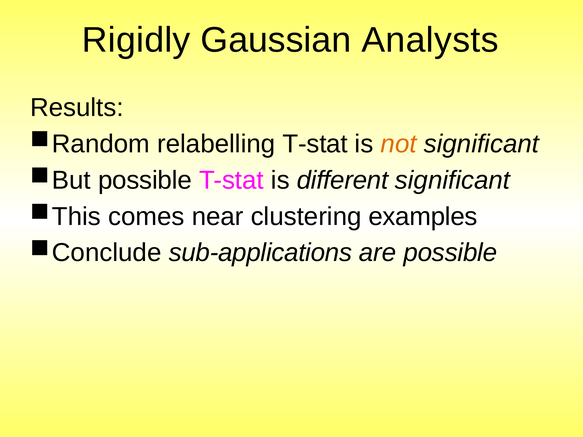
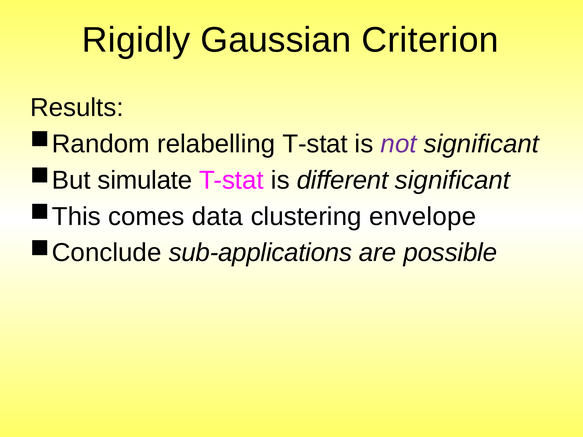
Analysts: Analysts -> Criterion
not colour: orange -> purple
possible at (145, 180): possible -> simulate
near: near -> data
examples: examples -> envelope
